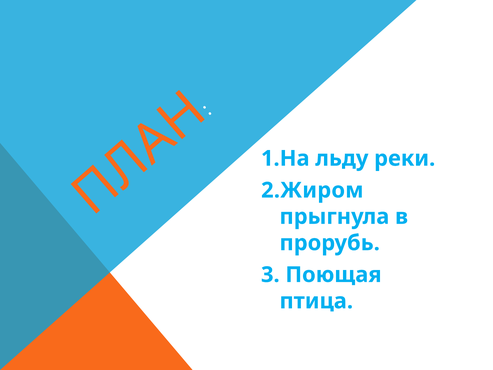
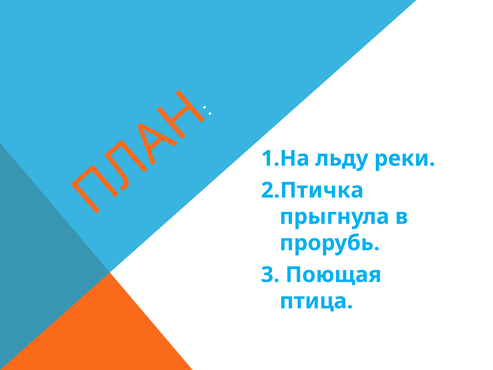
2.Жиром: 2.Жиром -> 2.Птичка
